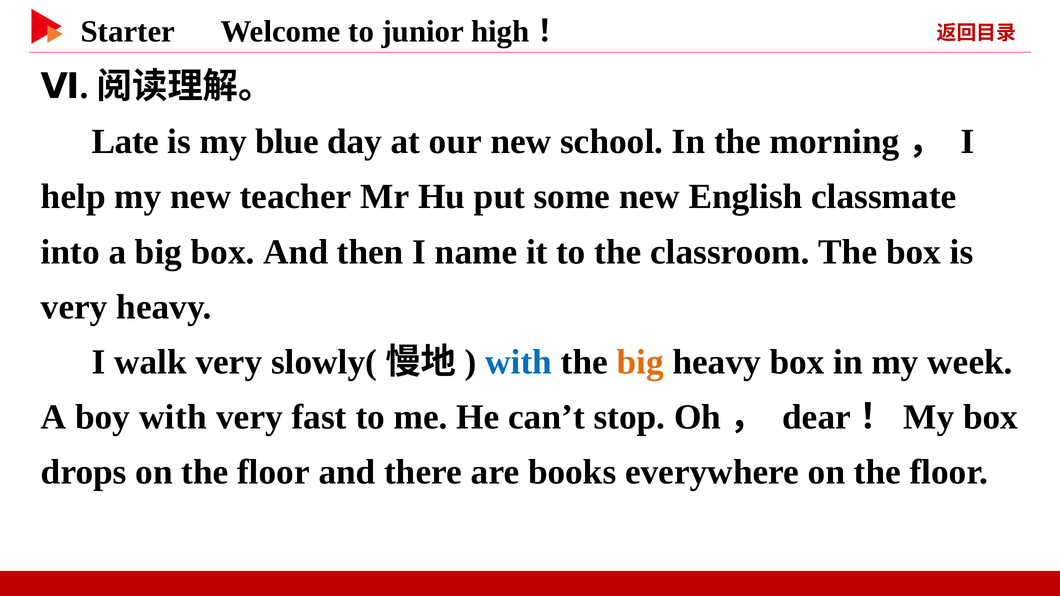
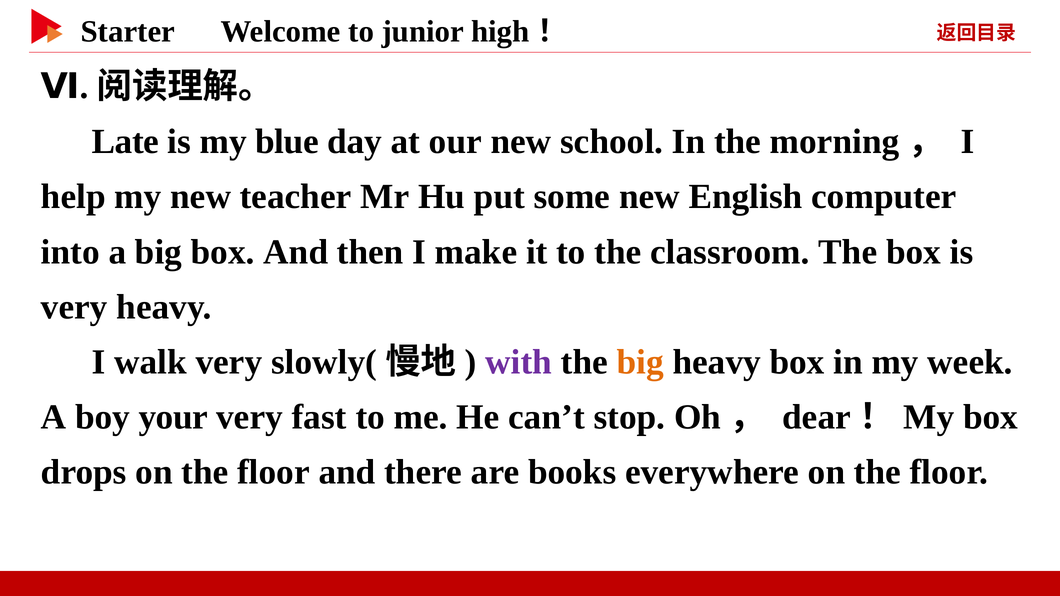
classmate: classmate -> computer
name: name -> make
with at (519, 362) colour: blue -> purple
boy with: with -> your
